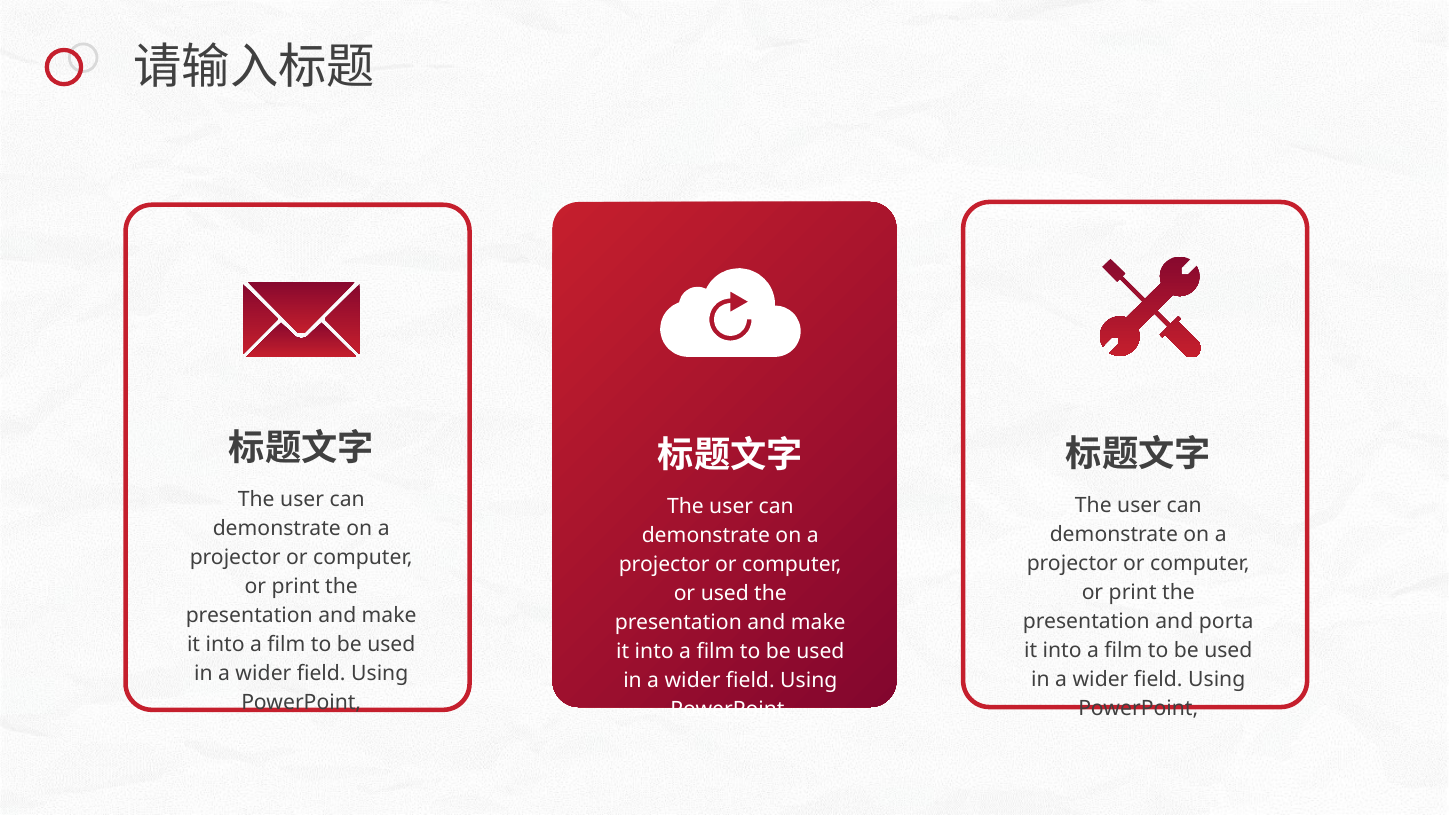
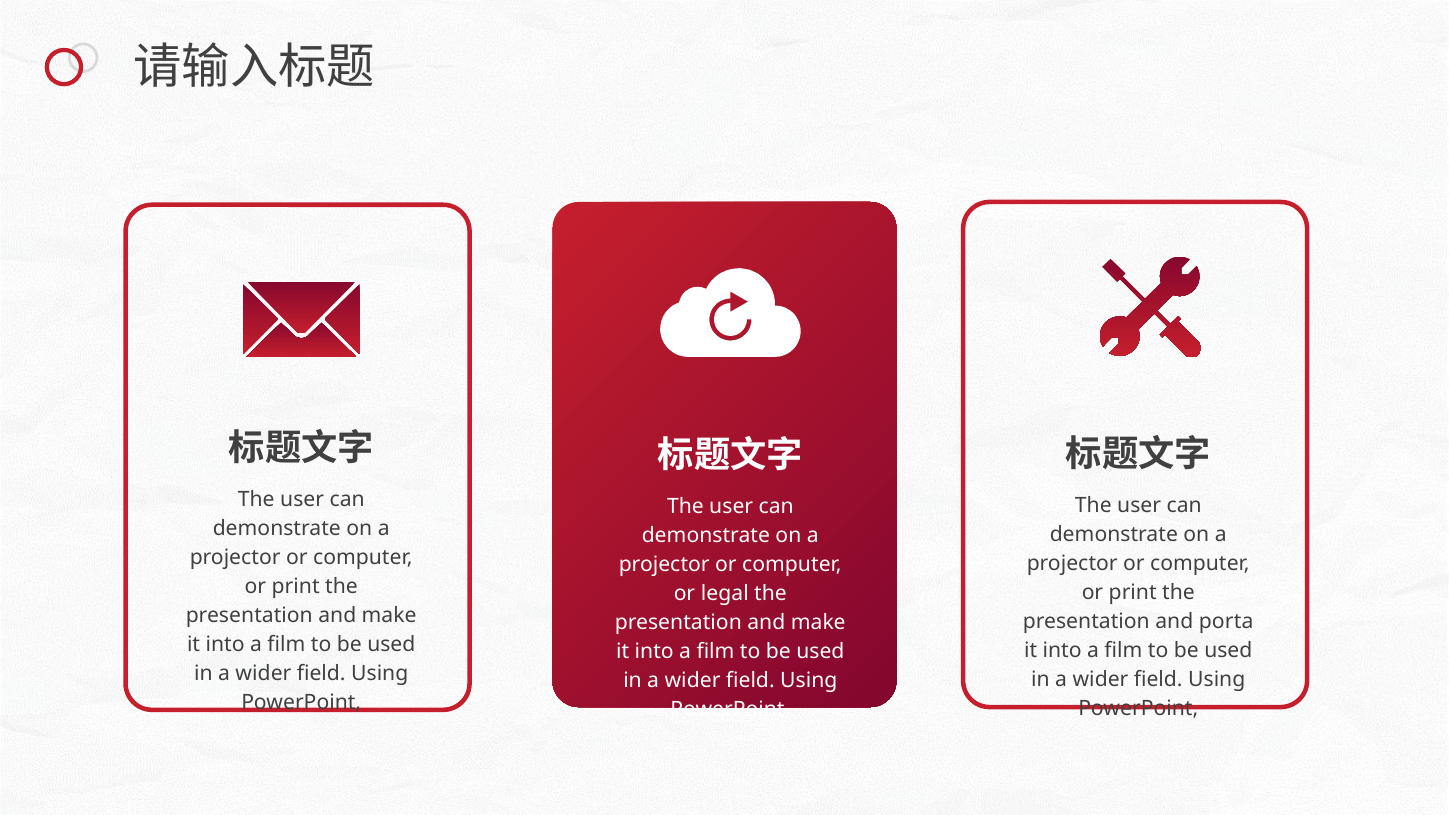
or used: used -> legal
